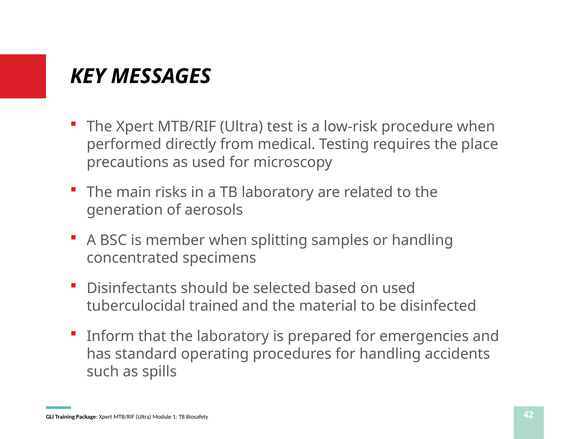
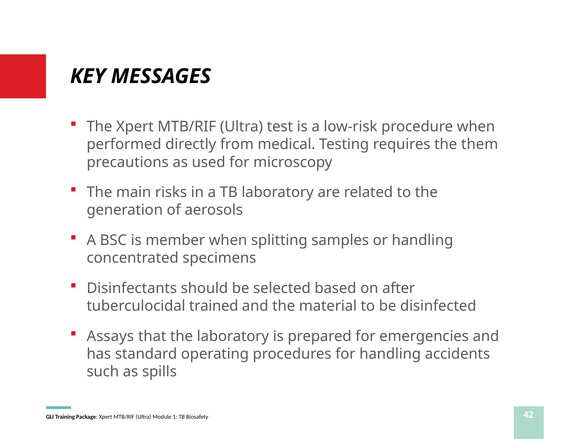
place: place -> them
on used: used -> after
Inform: Inform -> Assays
